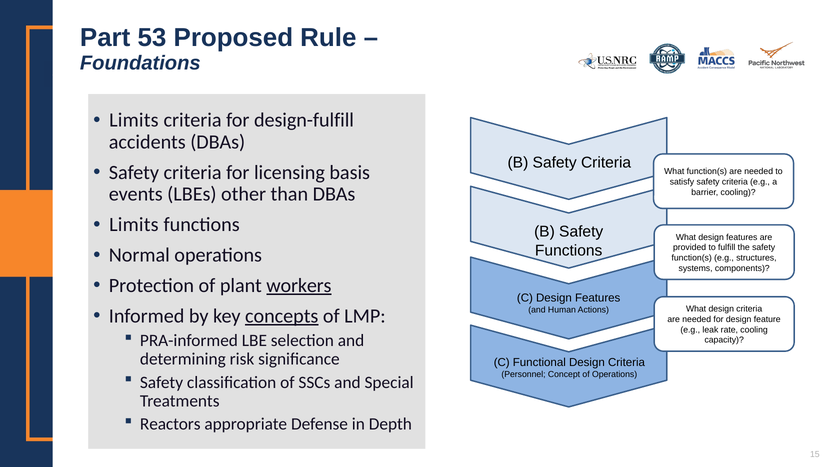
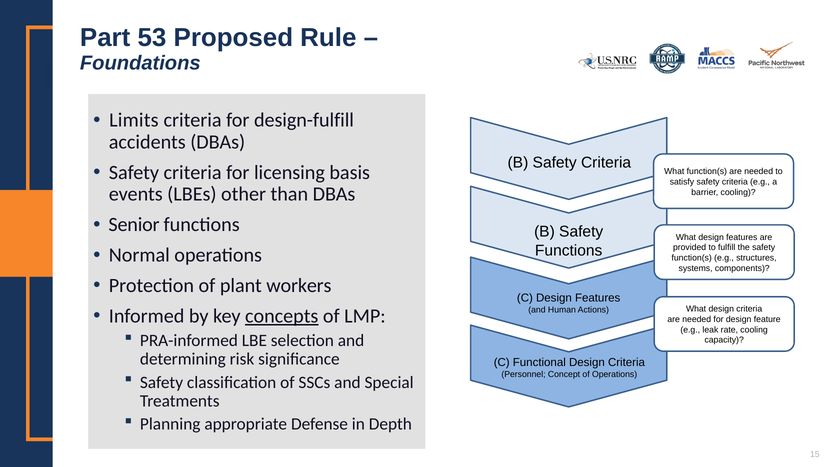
Limits at (134, 225): Limits -> Senior
workers underline: present -> none
Reactors: Reactors -> Planning
